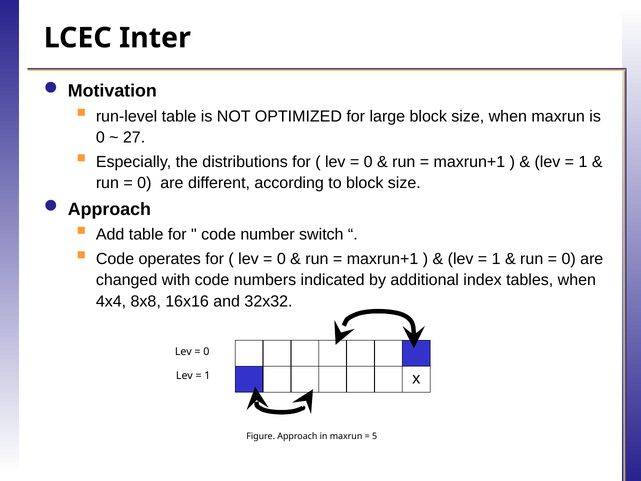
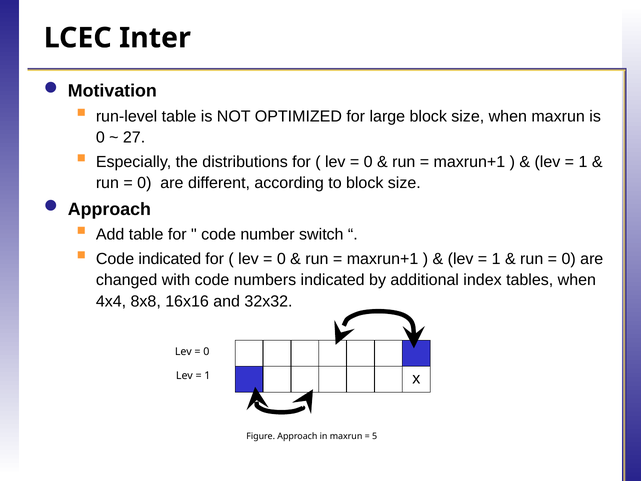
Code operates: operates -> indicated
